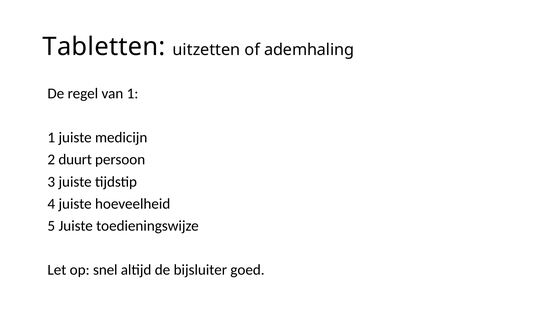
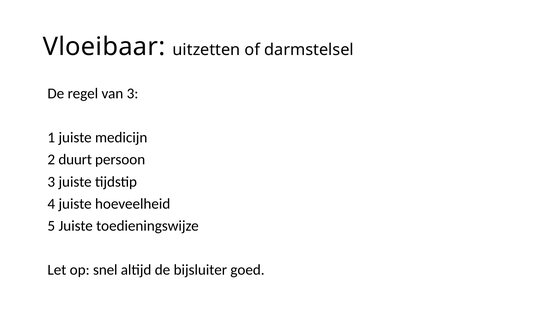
Tabletten: Tabletten -> Vloeibaar
ademhaling: ademhaling -> darmstelsel
van 1: 1 -> 3
